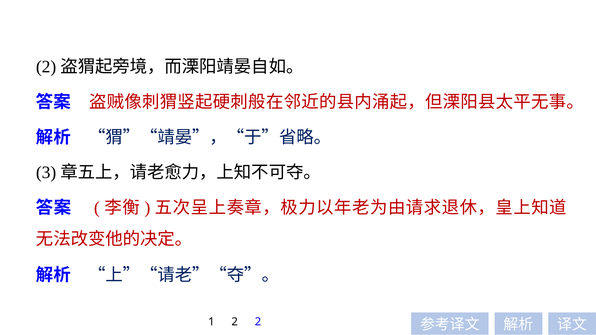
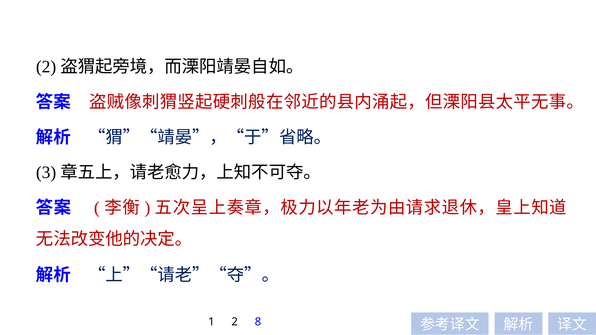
2 2: 2 -> 8
